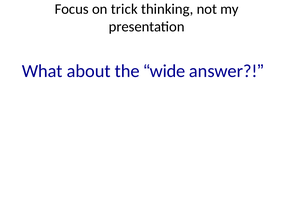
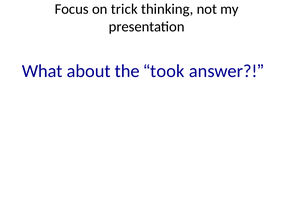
wide: wide -> took
